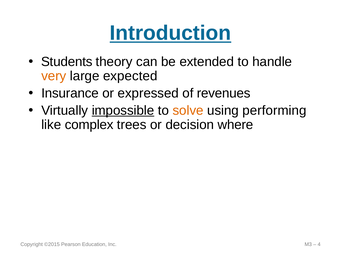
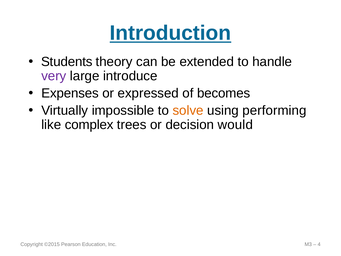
very colour: orange -> purple
expected: expected -> introduce
Insurance: Insurance -> Expenses
revenues: revenues -> becomes
impossible underline: present -> none
where: where -> would
